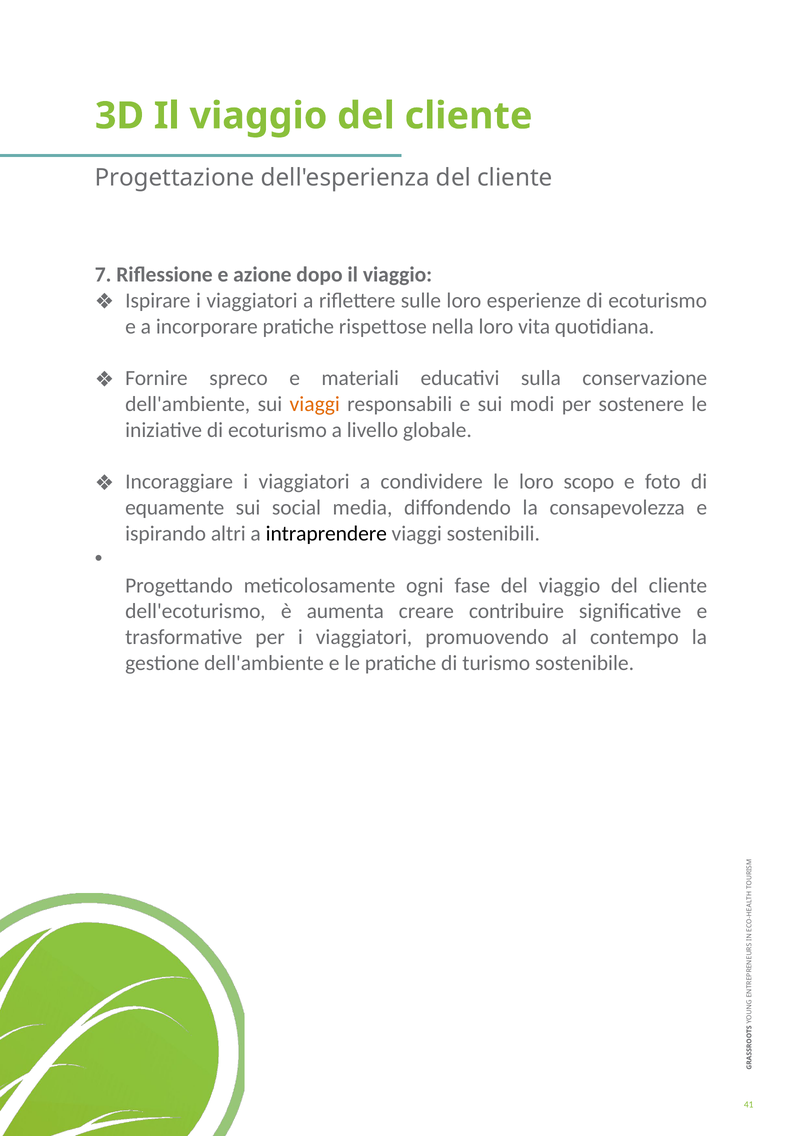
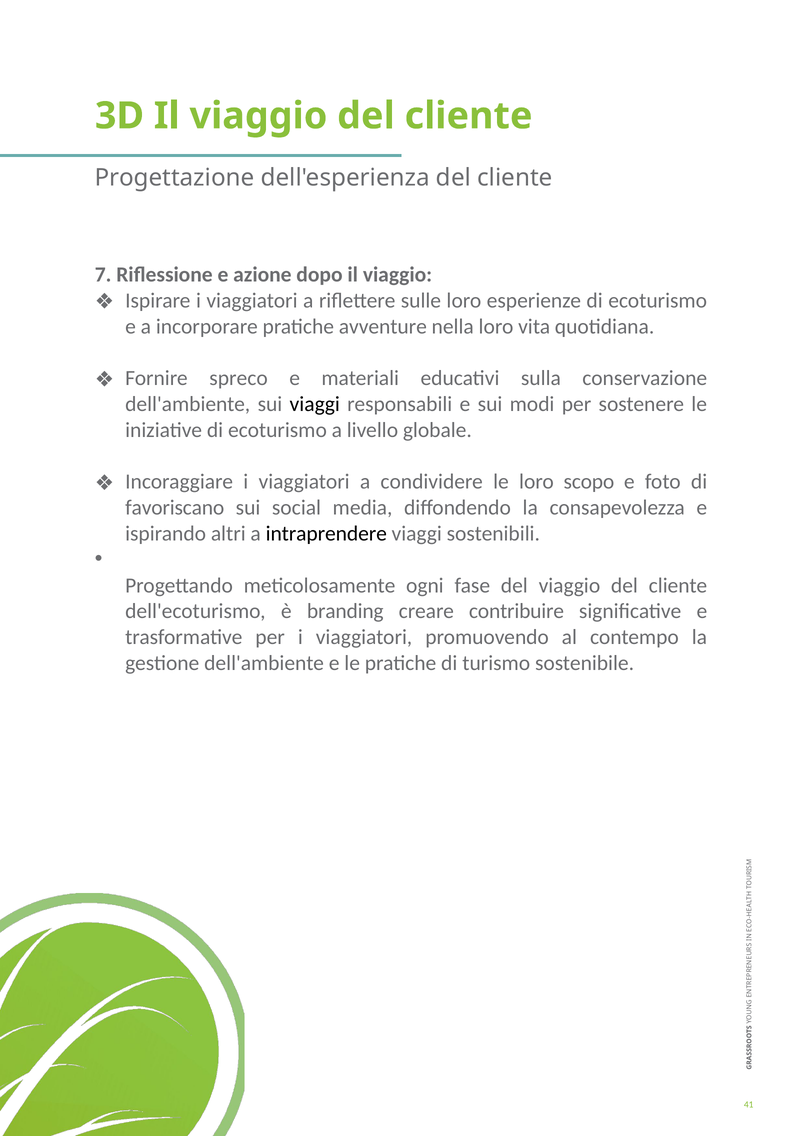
rispettose: rispettose -> avventure
viaggi at (315, 404) colour: orange -> black
equamente: equamente -> favoriscano
aumenta: aumenta -> branding
